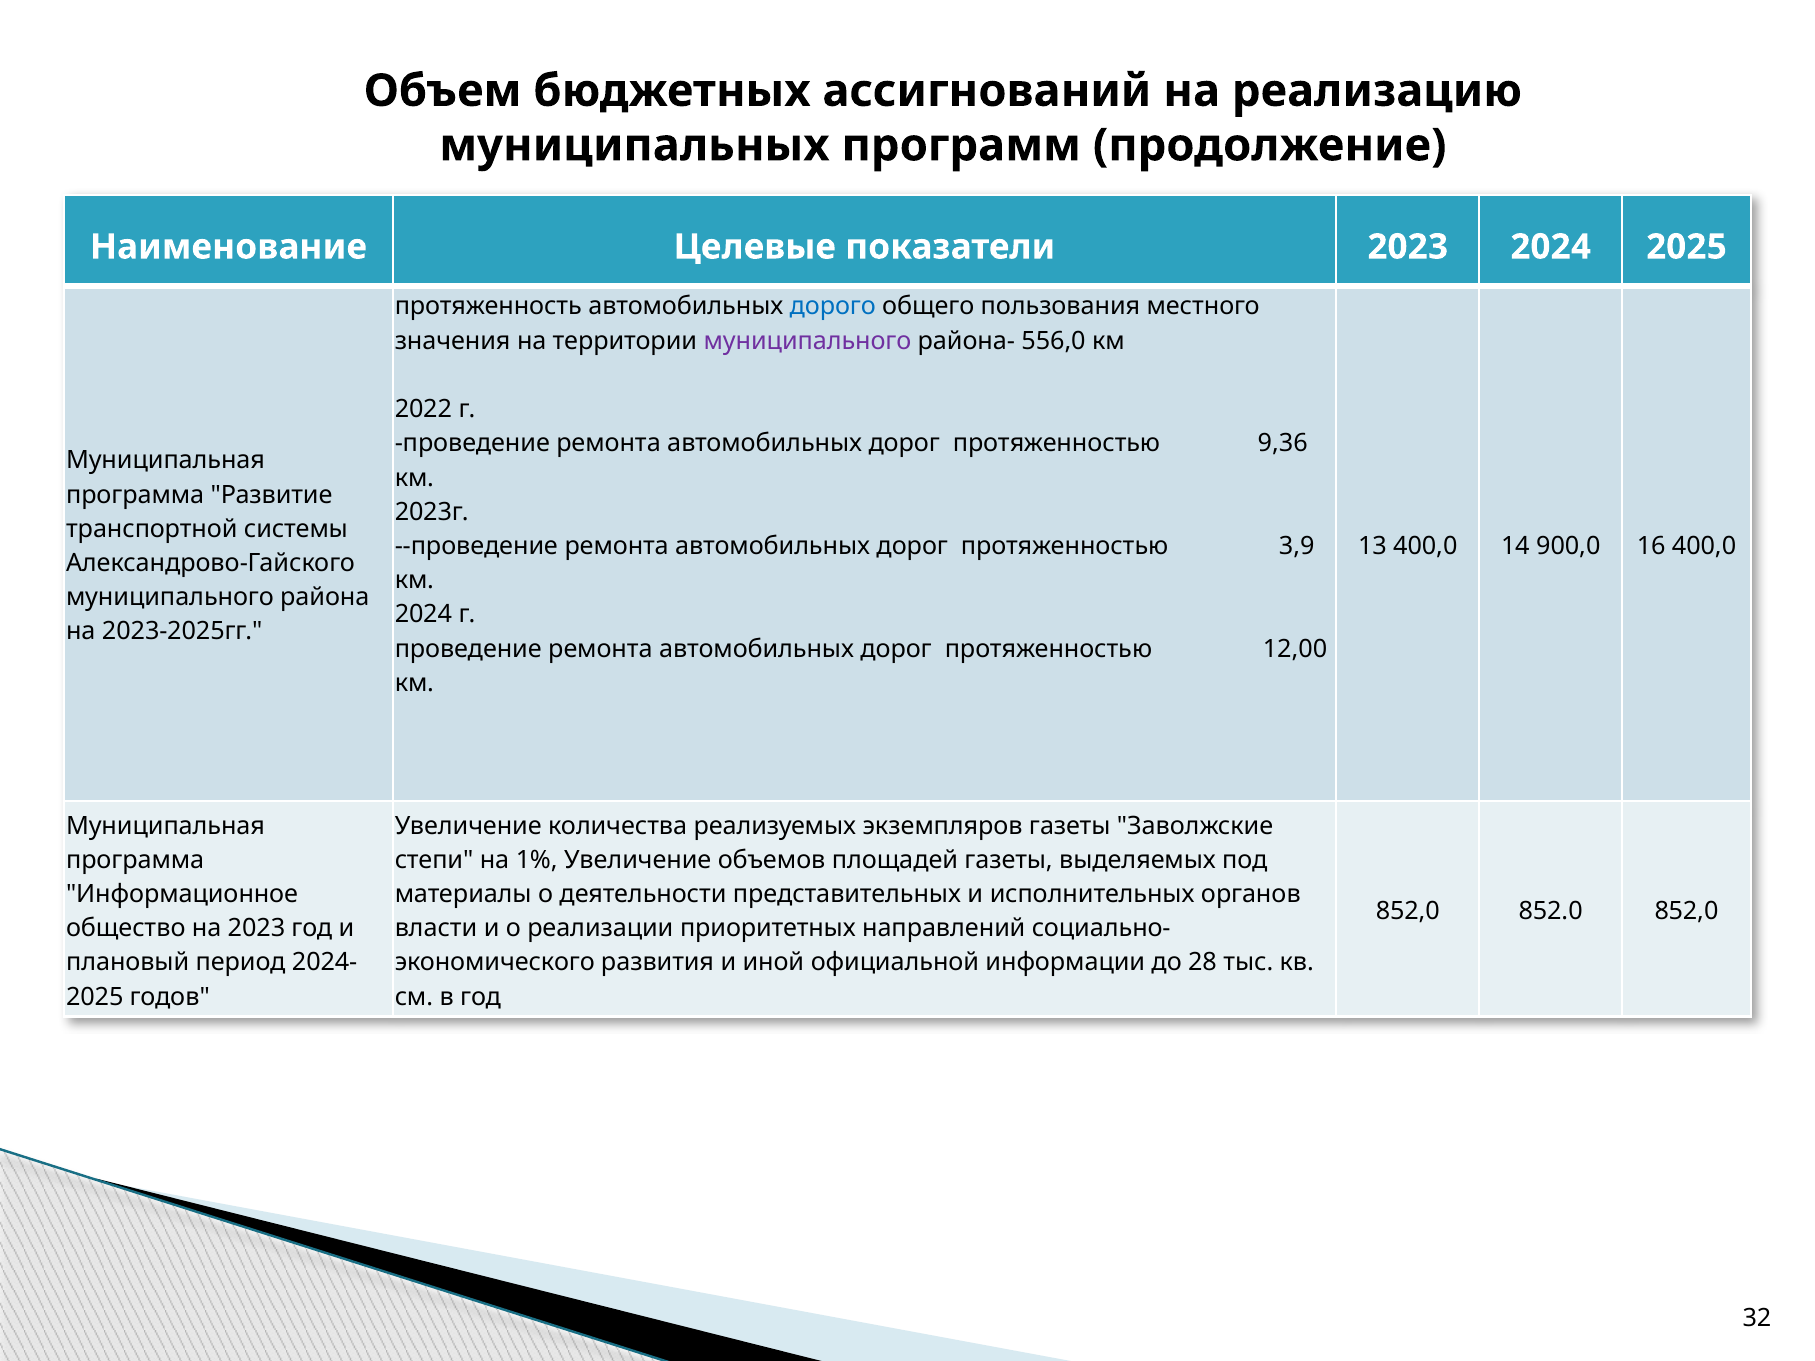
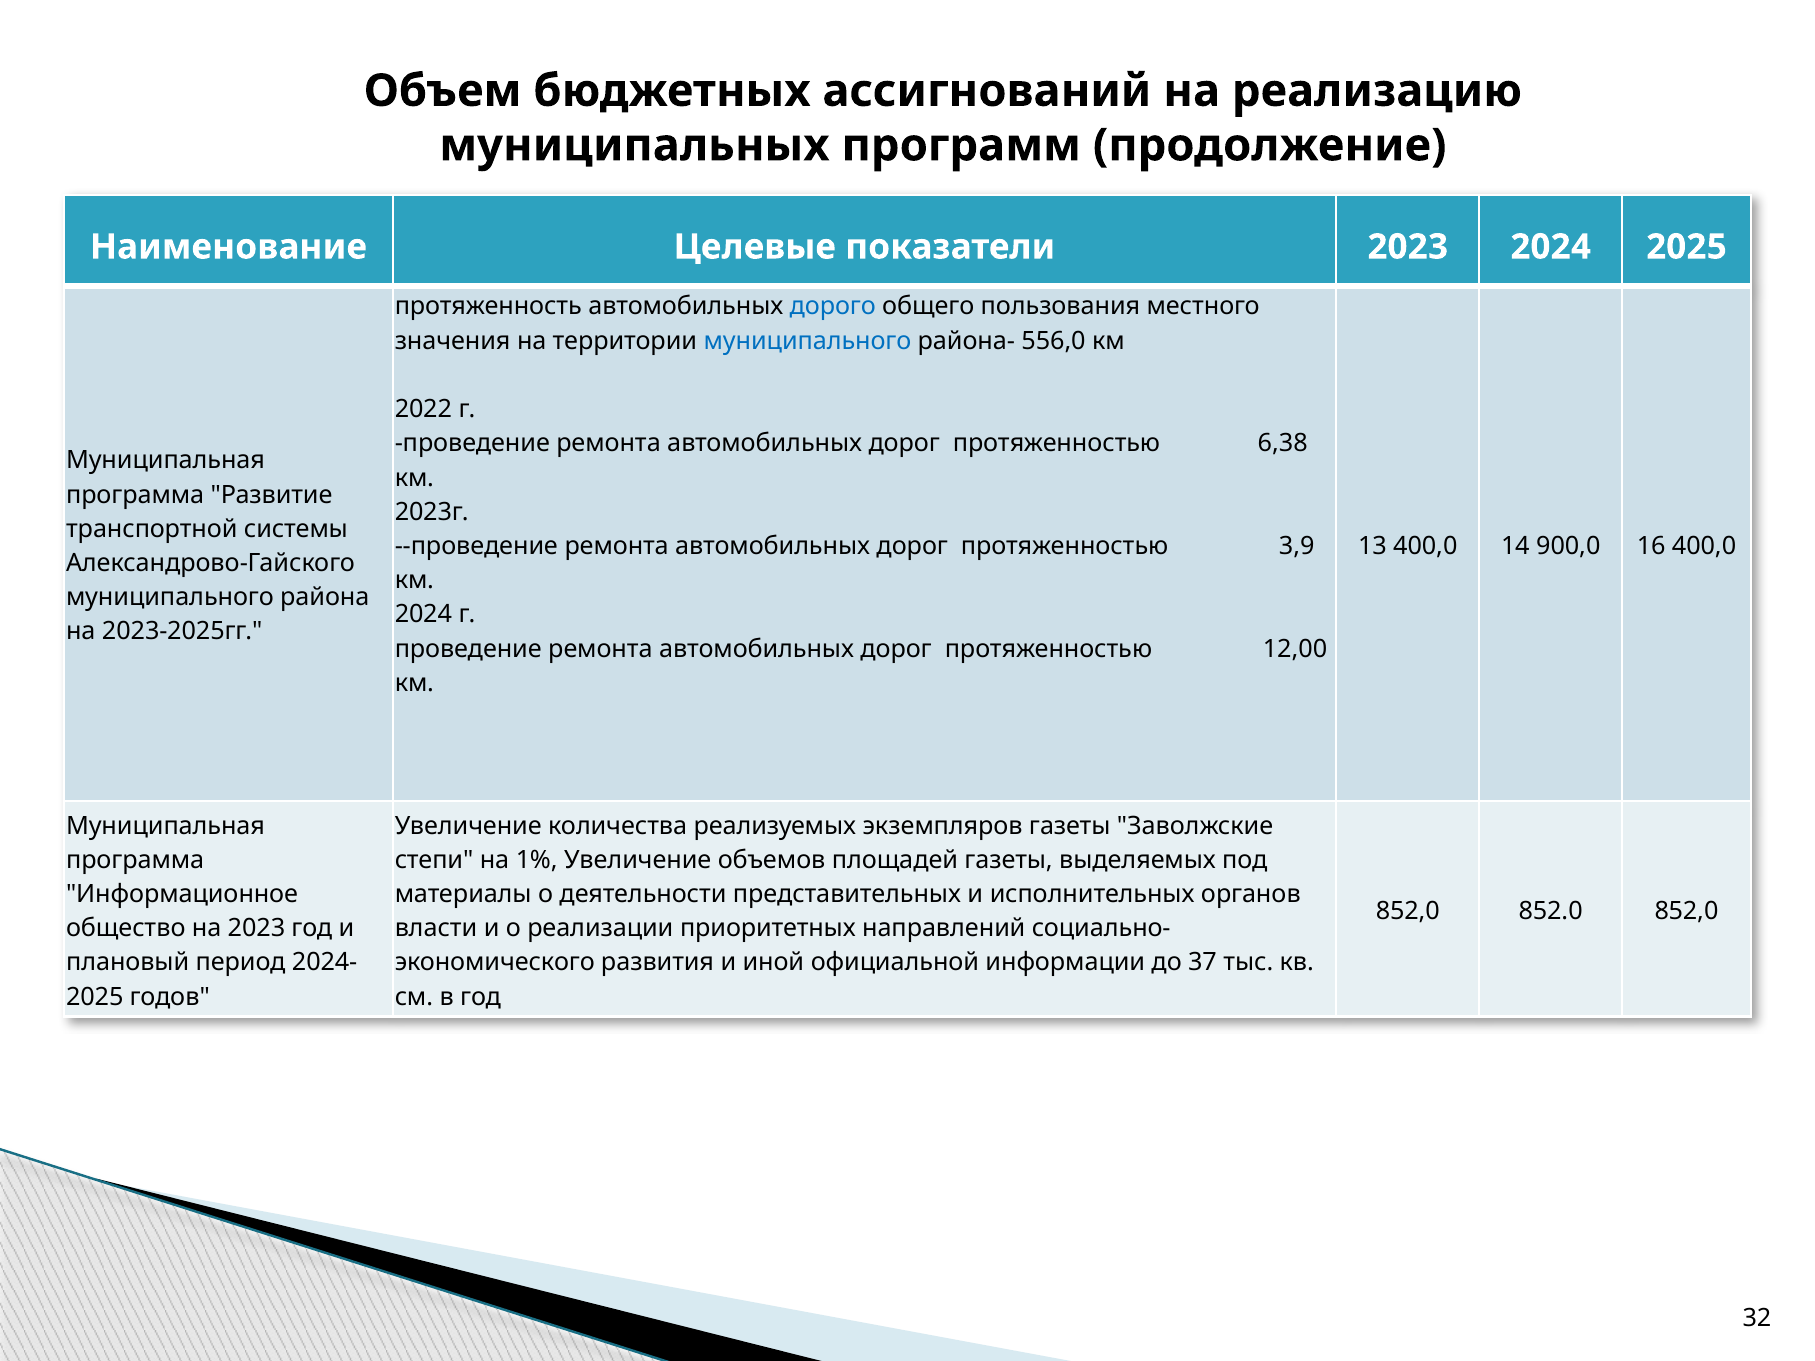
муниципального at (808, 341) colour: purple -> blue
9,36: 9,36 -> 6,38
28: 28 -> 37
